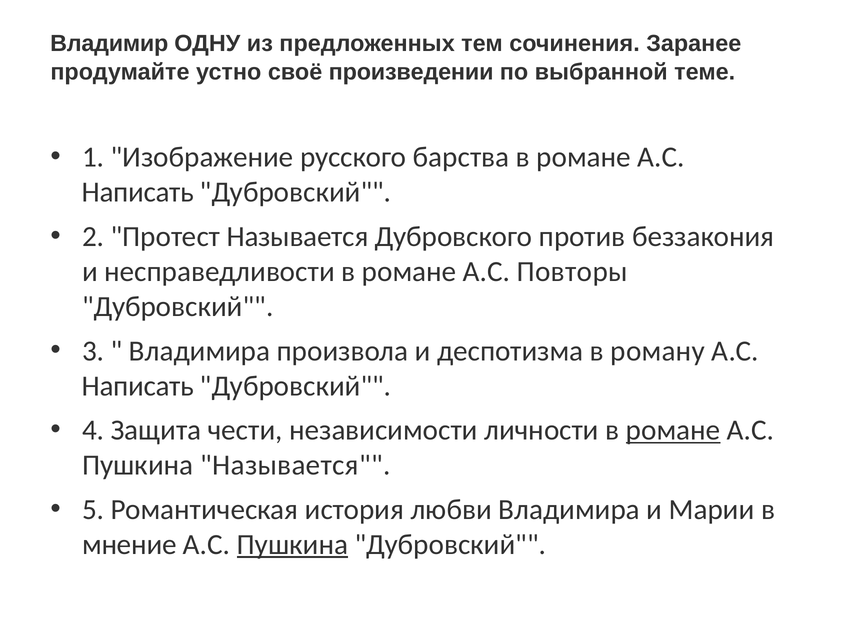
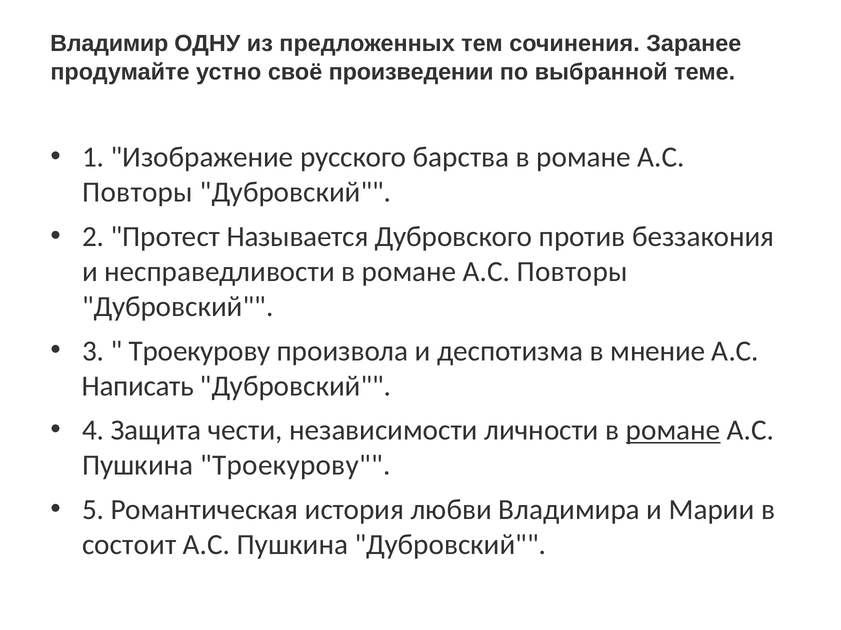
Написать at (138, 193): Написать -> Повторы
Владимира at (200, 351): Владимира -> Троекурову
роману: роману -> мнение
Пушкина Называется: Называется -> Троекурову
мнение: мнение -> состоит
Пушкина at (292, 545) underline: present -> none
